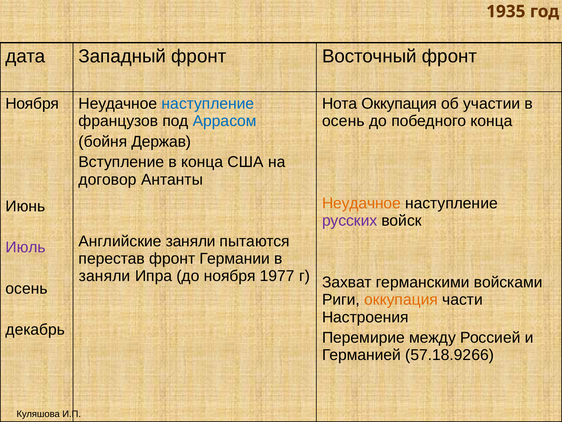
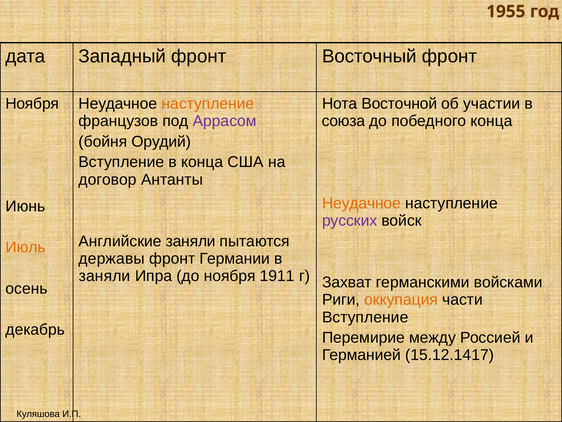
1935: 1935 -> 1955
наступление at (208, 103) colour: blue -> orange
Нота Оккупация: Оккупация -> Восточной
Аррасом colour: blue -> purple
осень at (343, 121): осень -> союза
Держав: Держав -> Орудий
Июль colour: purple -> orange
перестав: перестав -> державы
1977: 1977 -> 1911
Настроения at (365, 317): Настроения -> Вступление
57.18.9266: 57.18.9266 -> 15.12.1417
